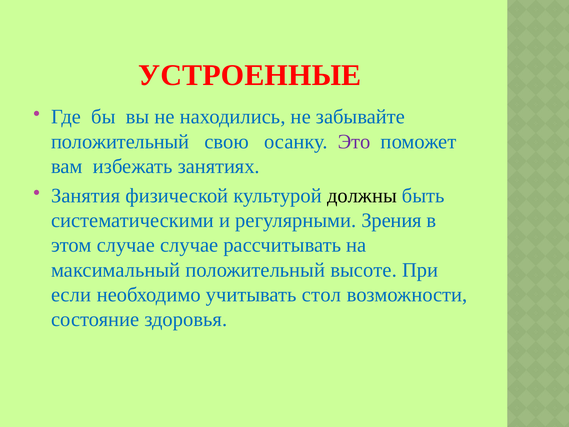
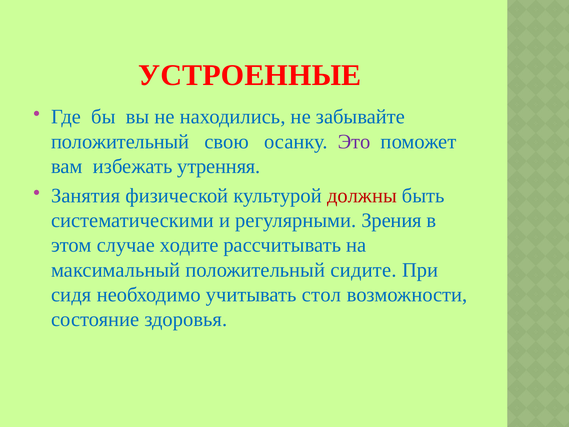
занятиях: занятиях -> утренняя
должны colour: black -> red
случае случае: случае -> ходите
высоте: высоте -> сидите
если: если -> сидя
